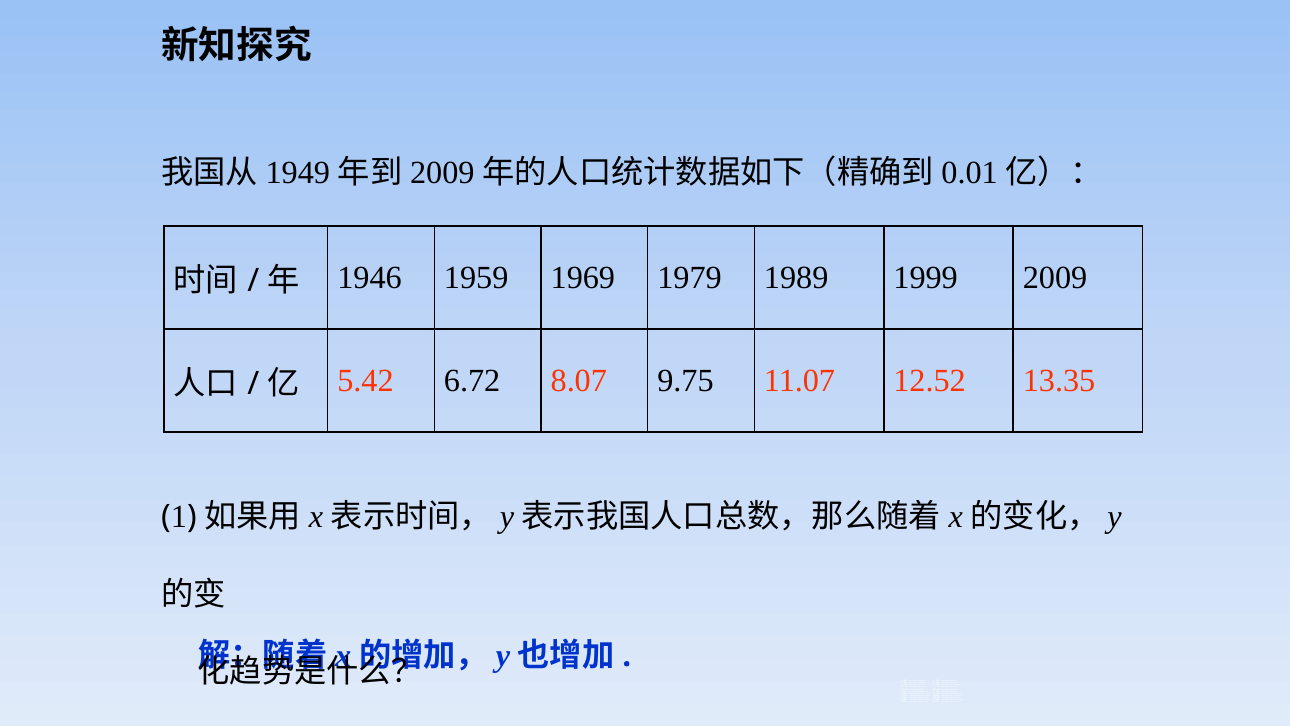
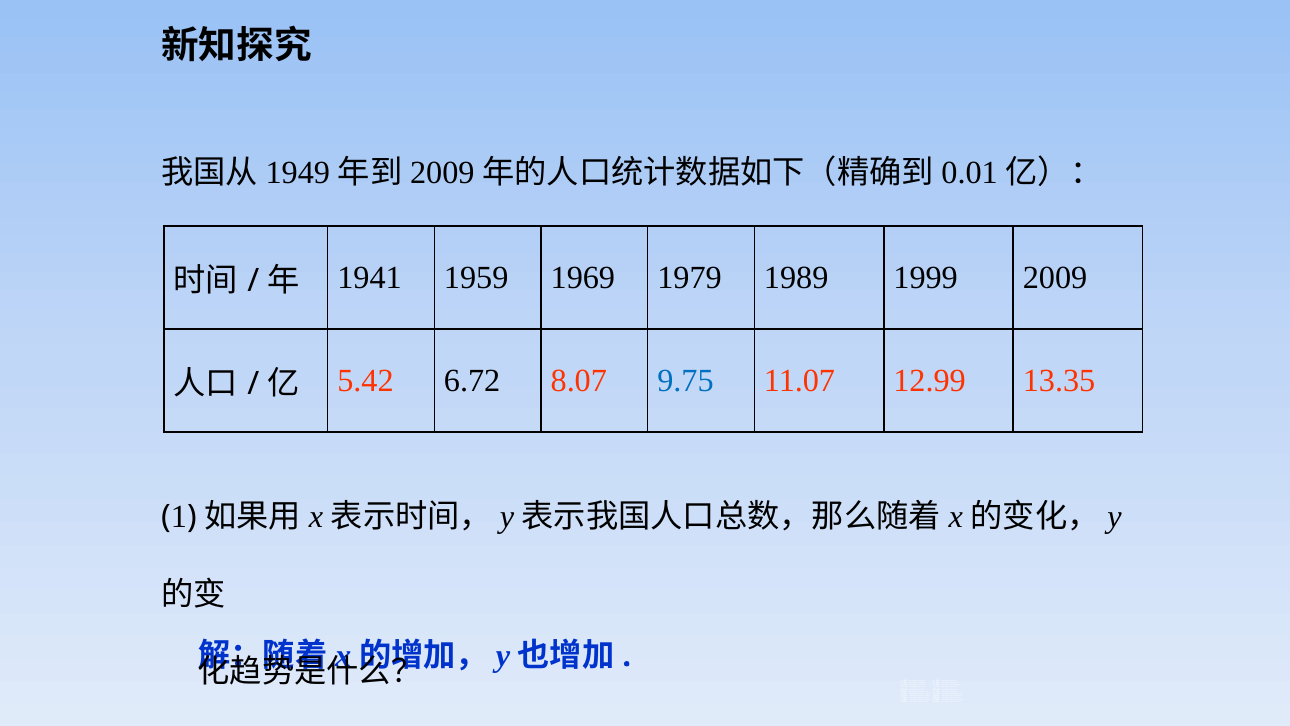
1946: 1946 -> 1941
9.75 colour: black -> blue
12.52: 12.52 -> 12.99
